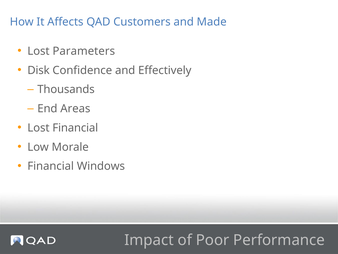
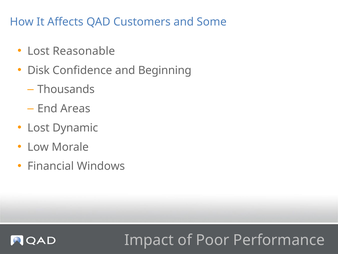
Made: Made -> Some
Parameters: Parameters -> Reasonable
Effectively: Effectively -> Beginning
Lost Financial: Financial -> Dynamic
